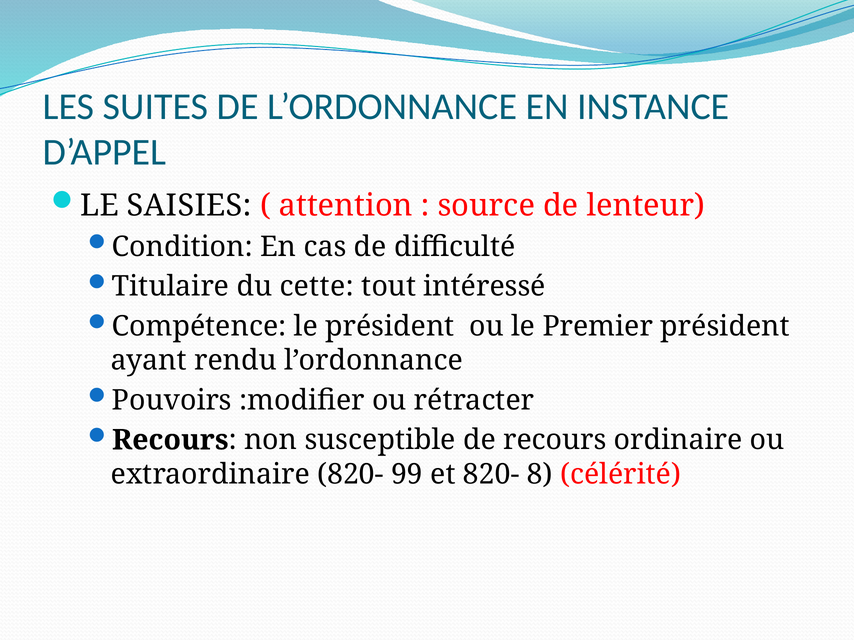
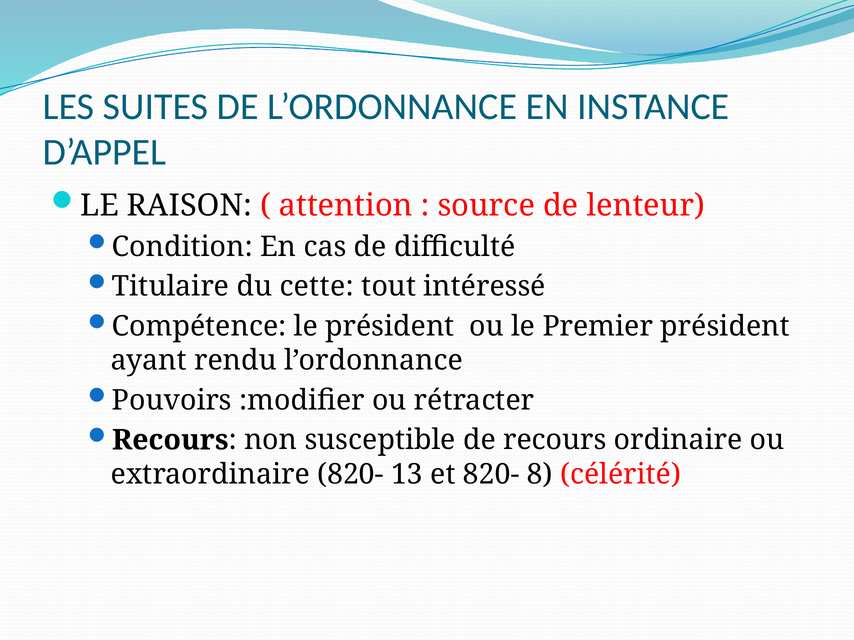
SAISIES: SAISIES -> RAISON
99: 99 -> 13
